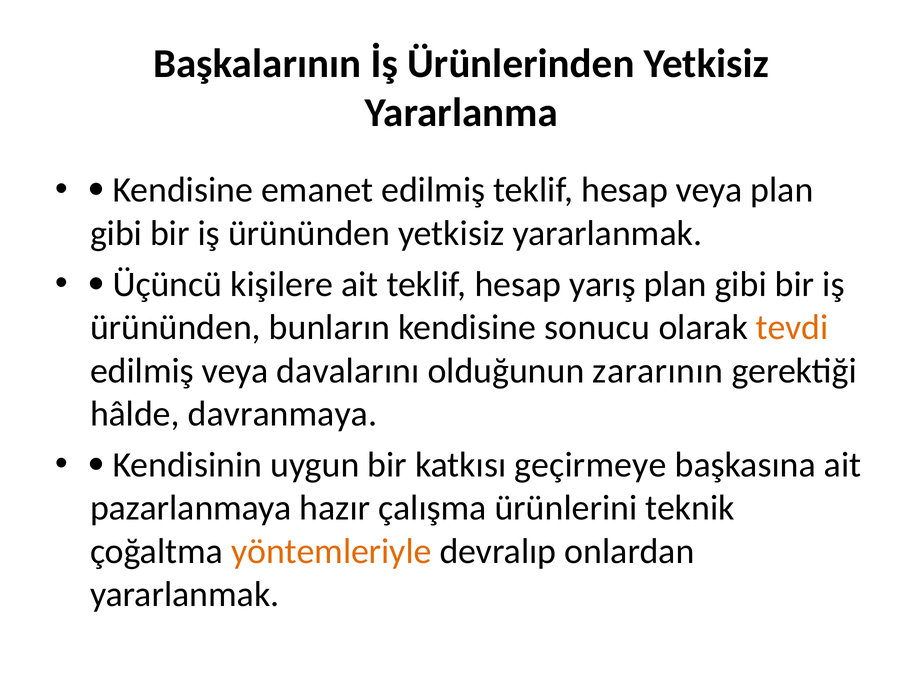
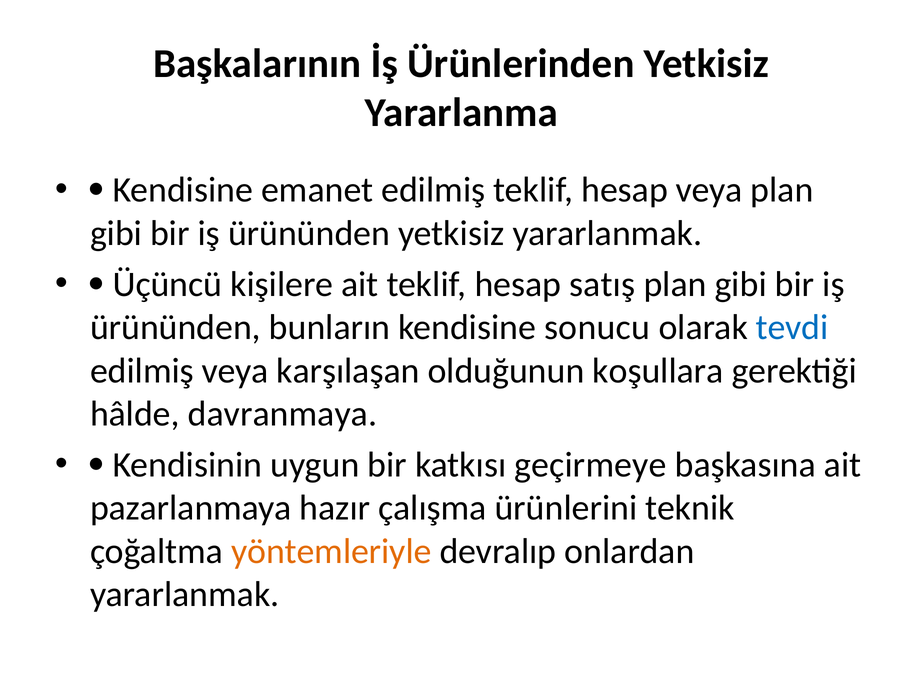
yarış: yarış -> satış
tevdi colour: orange -> blue
davalarını: davalarını -> karşılaşan
zararının: zararının -> koşullara
